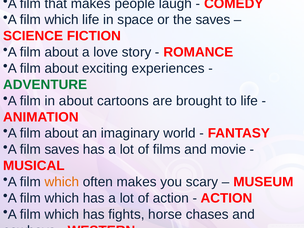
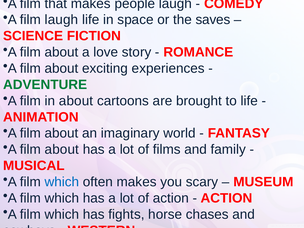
which at (62, 20): which -> laugh
saves at (62, 150): saves -> about
movie: movie -> family
which at (62, 182) colour: orange -> blue
